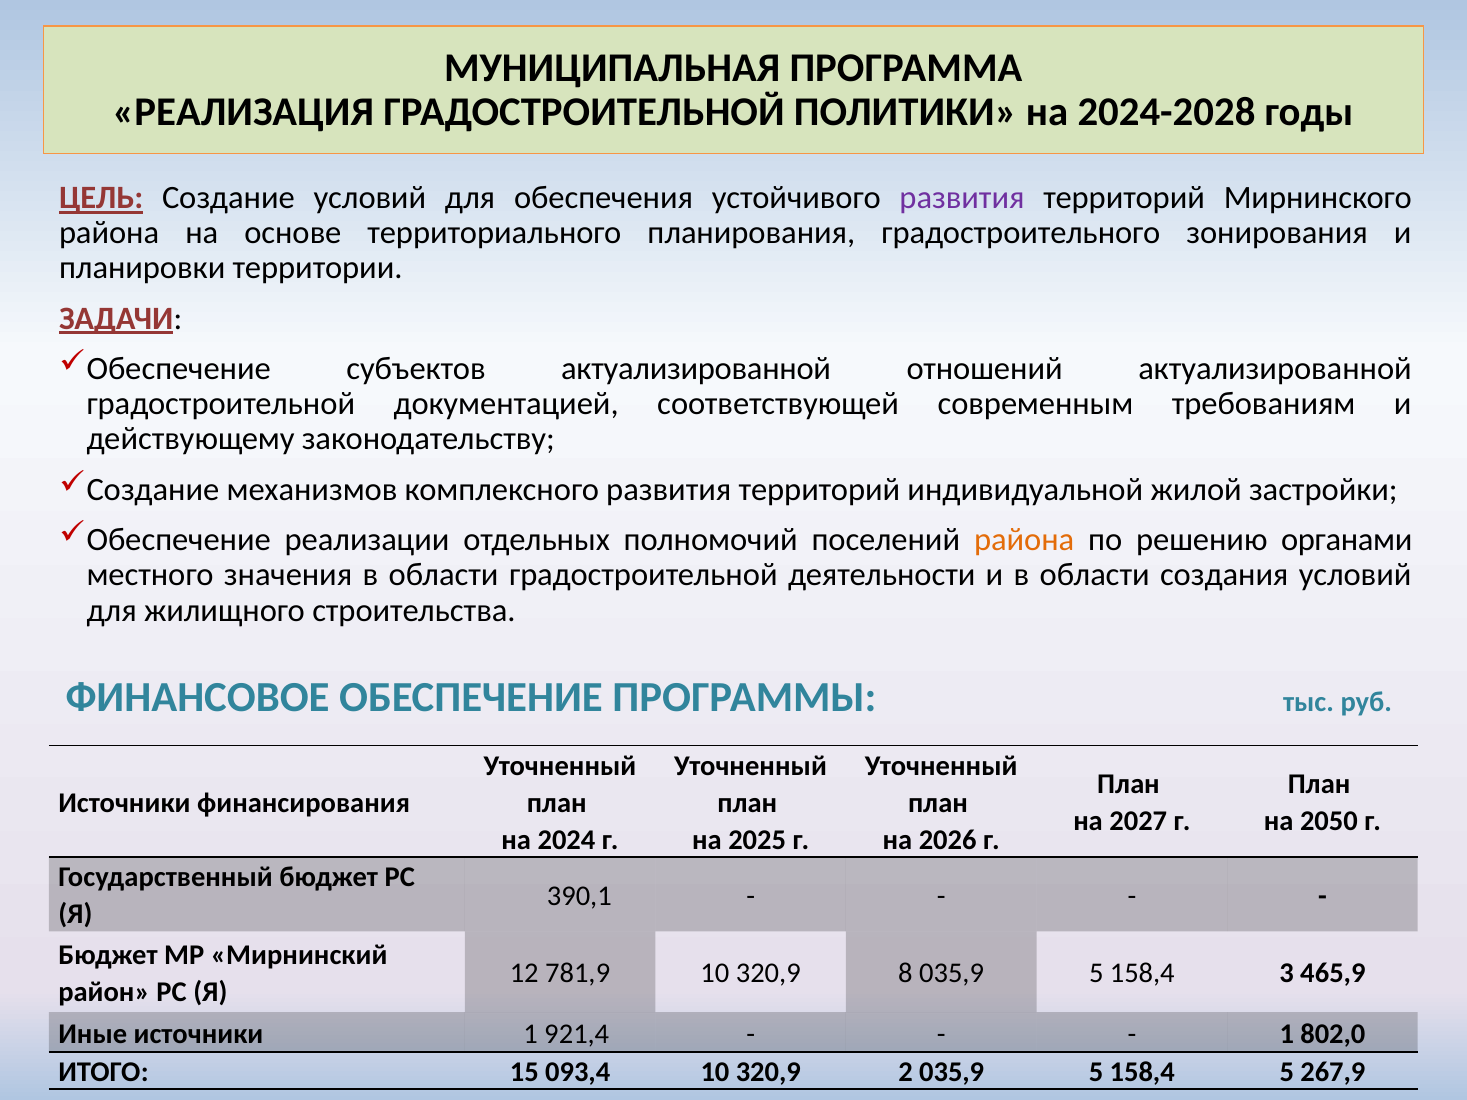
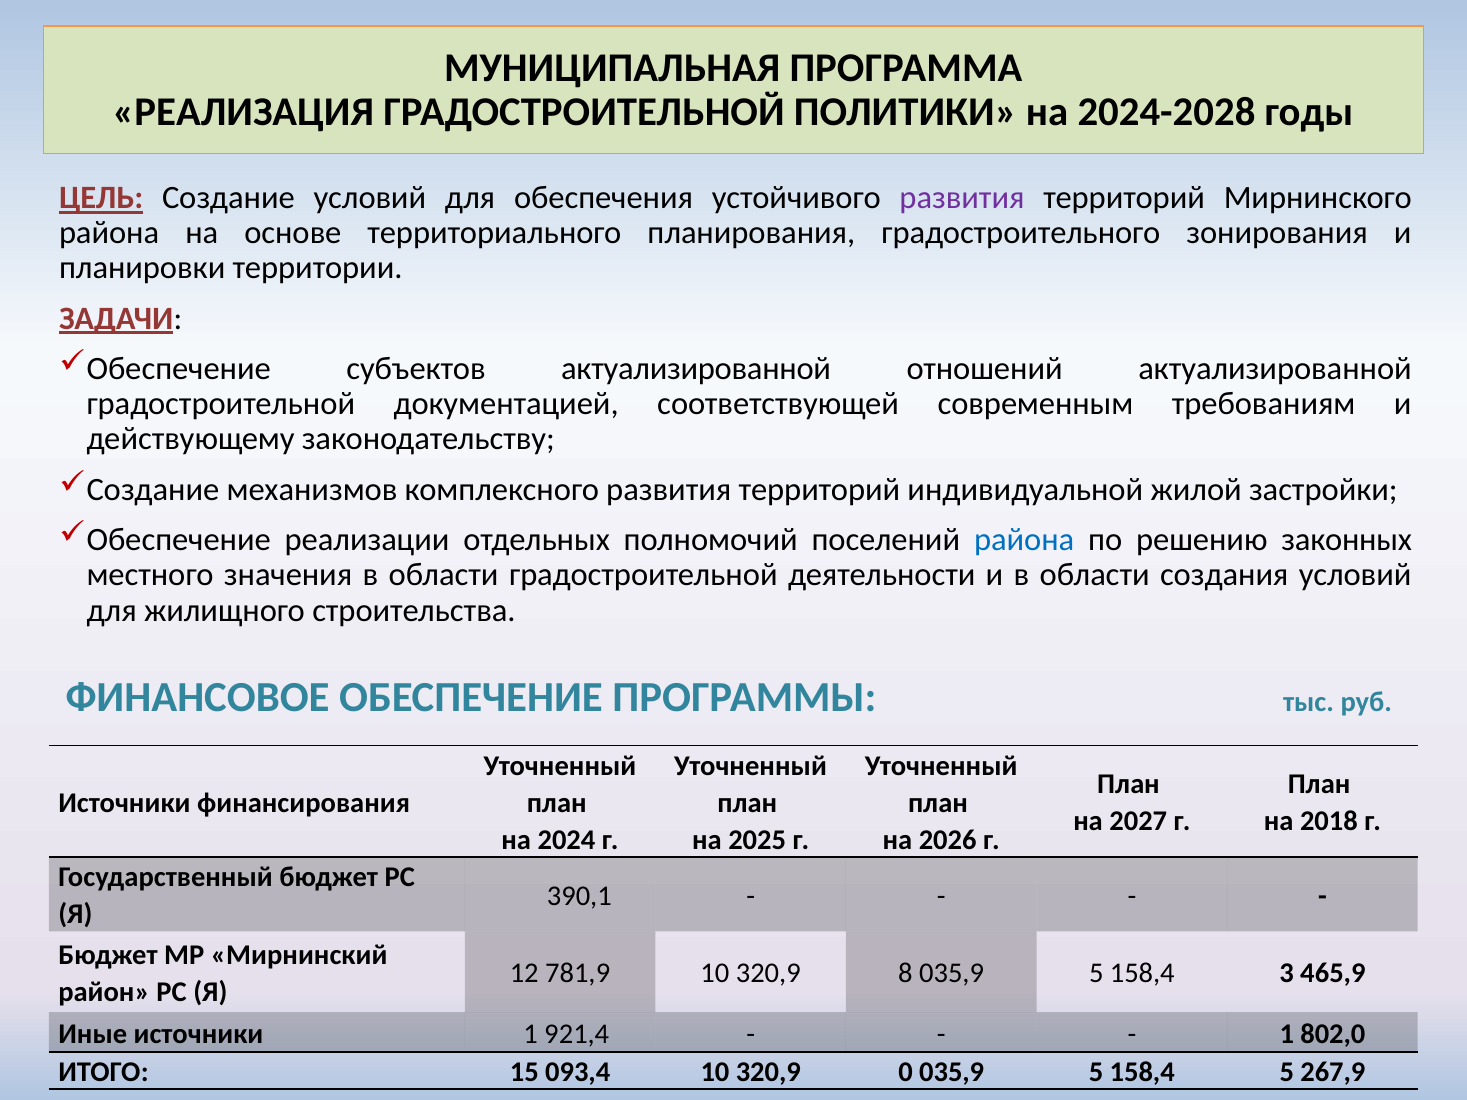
района at (1024, 540) colour: orange -> blue
органами: органами -> законных
2050: 2050 -> 2018
2: 2 -> 0
